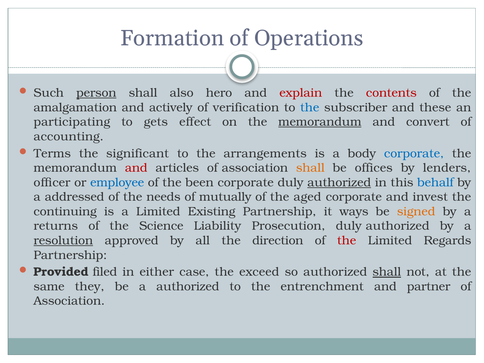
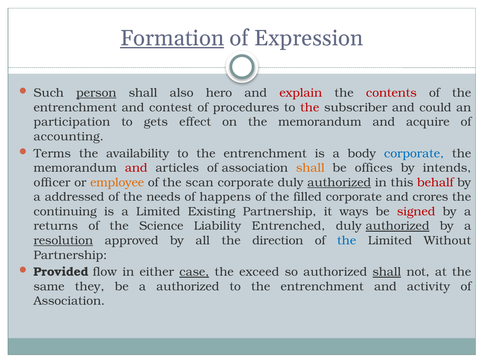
Formation underline: none -> present
Operations: Operations -> Expression
amalgamation at (75, 107): amalgamation -> entrenchment
actively: actively -> contest
verification: verification -> procedures
the at (310, 107) colour: blue -> red
these: these -> could
participating: participating -> participation
memorandum at (320, 122) underline: present -> none
convert: convert -> acquire
significant: significant -> availability
arrangements at (265, 153): arrangements -> entrenchment
lenders: lenders -> intends
employee colour: blue -> orange
been: been -> scan
behalf colour: blue -> red
mutually: mutually -> happens
aged: aged -> filled
invest: invest -> crores
signed colour: orange -> red
Prosecution: Prosecution -> Entrenched
authorized at (398, 226) underline: none -> present
the at (347, 241) colour: red -> blue
Regards: Regards -> Without
filed: filed -> flow
case underline: none -> present
partner: partner -> activity
